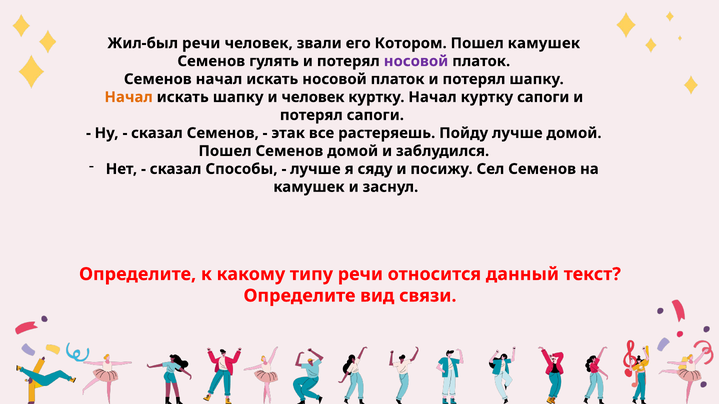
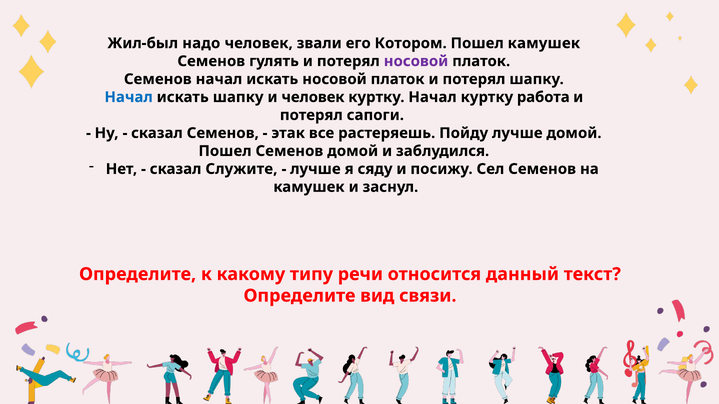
Жил-был речи: речи -> надо
Начал at (129, 97) colour: orange -> blue
куртку сапоги: сапоги -> работа
Способы: Способы -> Служите
